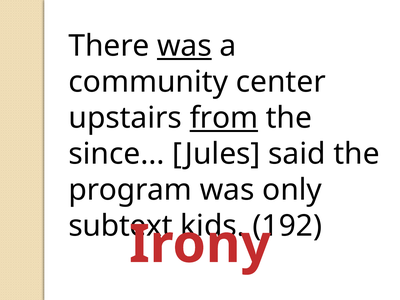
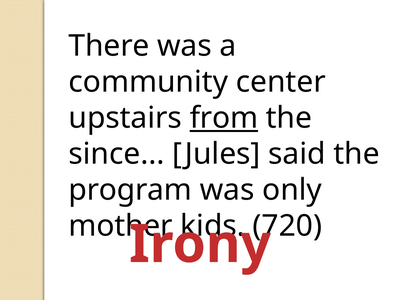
was at (184, 46) underline: present -> none
subtext: subtext -> mother
192: 192 -> 720
